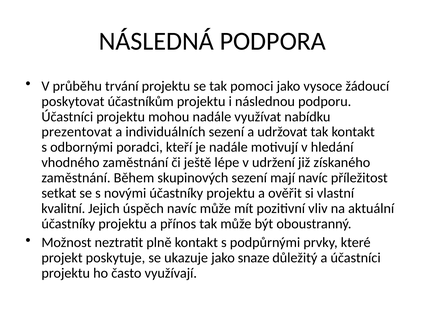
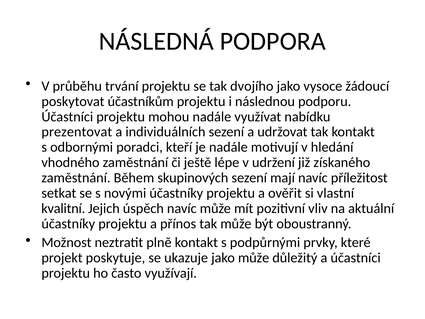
pomoci: pomoci -> dvojího
jako snaze: snaze -> může
